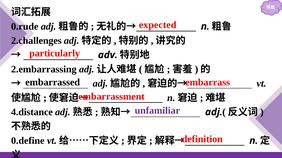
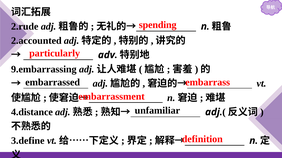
expected: expected -> spending
0.rude: 0.rude -> 2.rude
2.challenges: 2.challenges -> 2.accounted
2.embarrassing: 2.embarrassing -> 9.embarrassing
unfamiliar colour: purple -> black
0.define: 0.define -> 3.define
